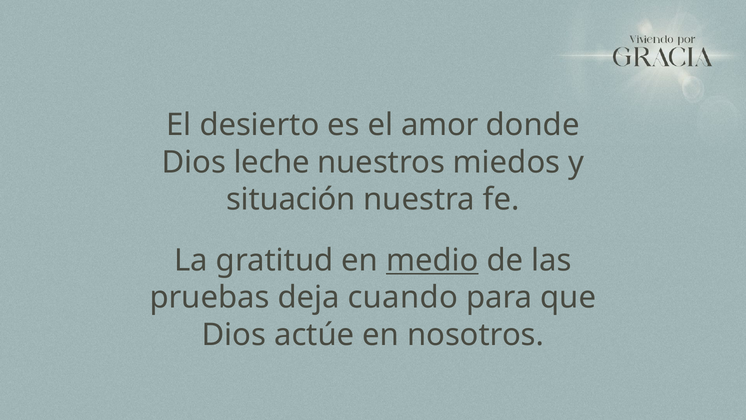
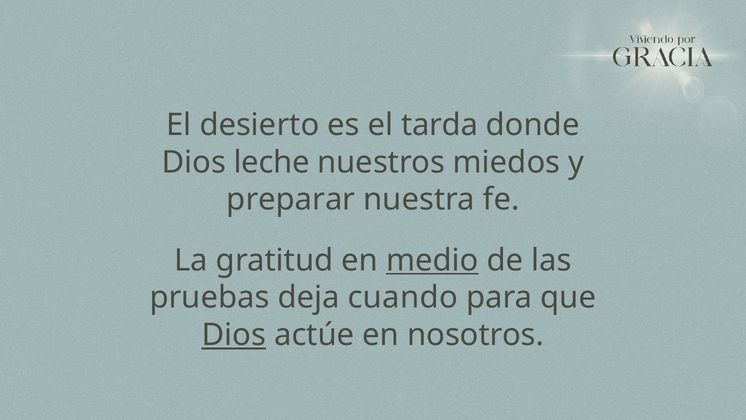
amor: amor -> tarda
situación: situación -> preparar
Dios at (234, 335) underline: none -> present
